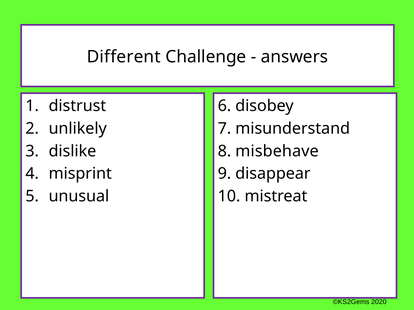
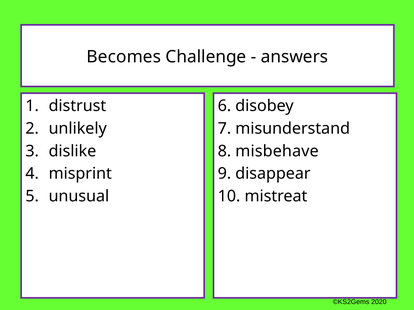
Different: Different -> Becomes
